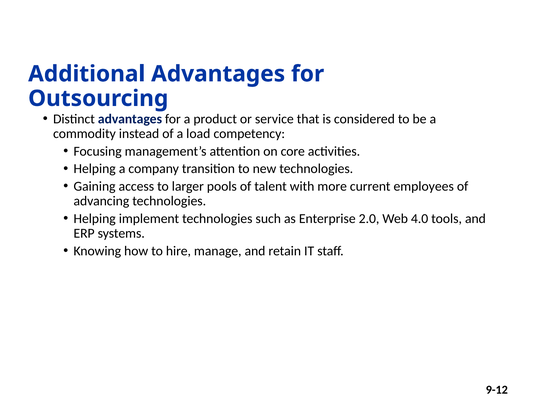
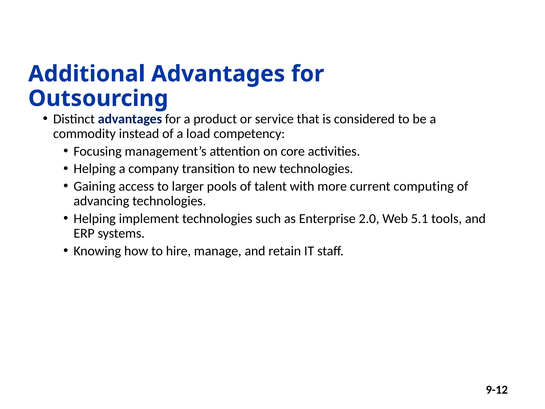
employees: employees -> computing
4.0: 4.0 -> 5.1
